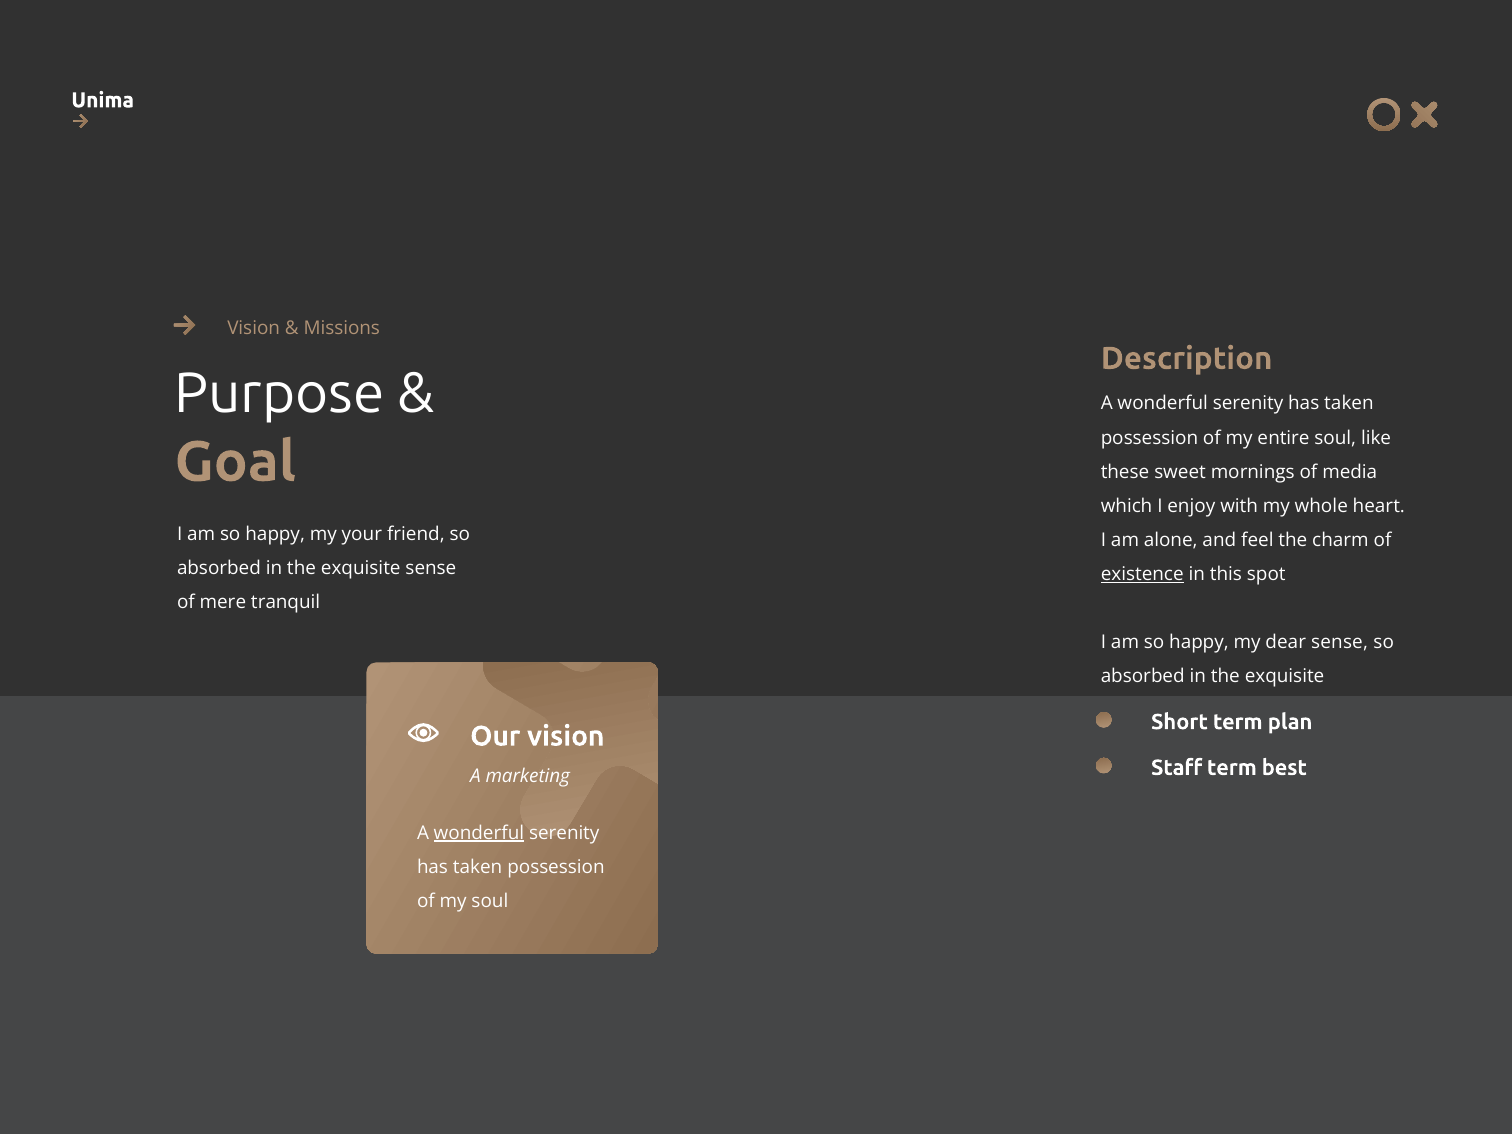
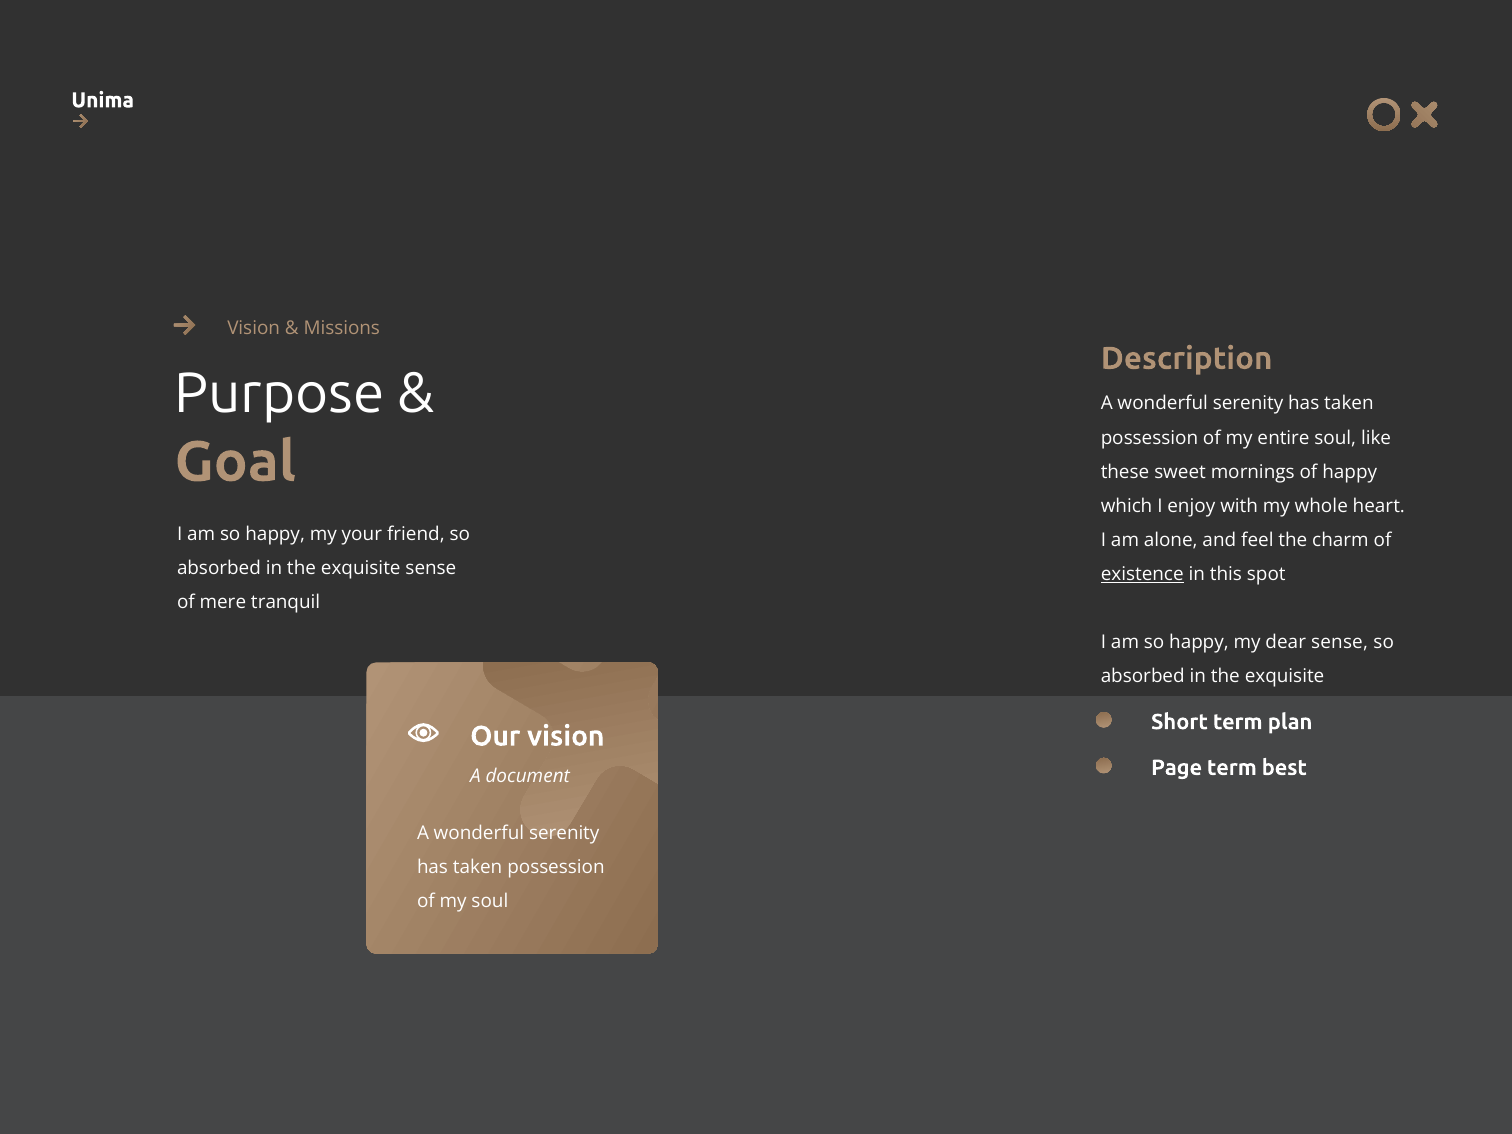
of media: media -> happy
Staff: Staff -> Page
marketing: marketing -> document
wonderful at (479, 833) underline: present -> none
